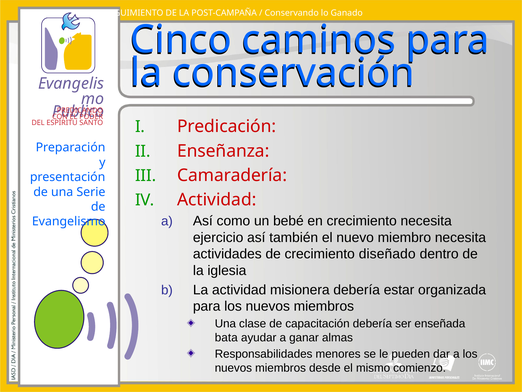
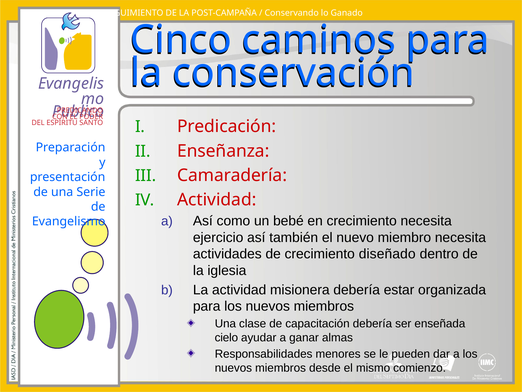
bata: bata -> cielo
